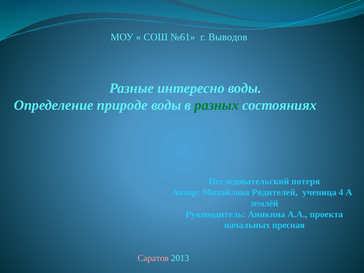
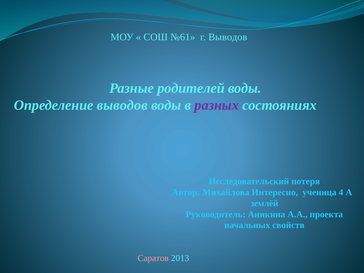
интересно: интересно -> родителей
Определение природе: природе -> выводов
разных colour: green -> purple
Родителей: Родителей -> Интересно
пресная: пресная -> свойств
